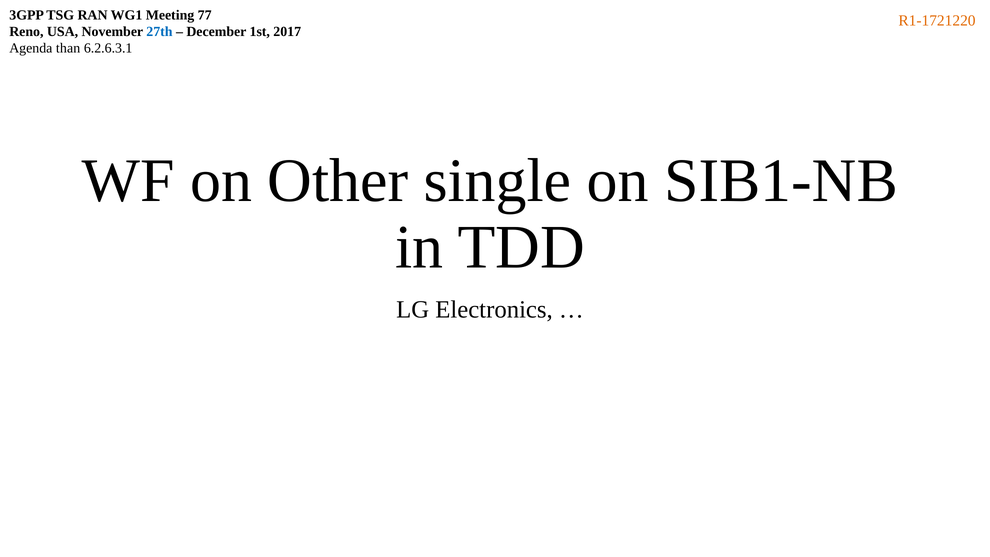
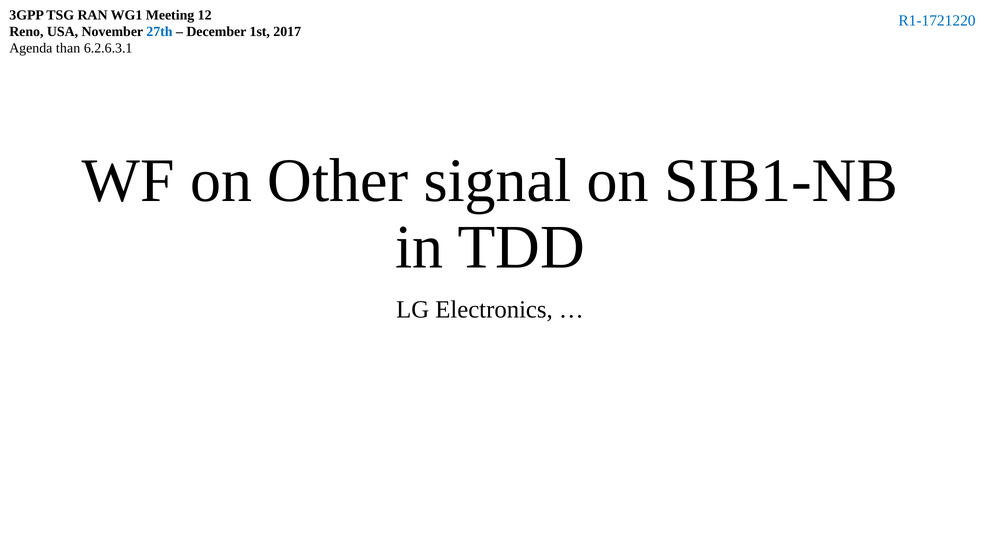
77: 77 -> 12
R1-1721220 colour: orange -> blue
single: single -> signal
